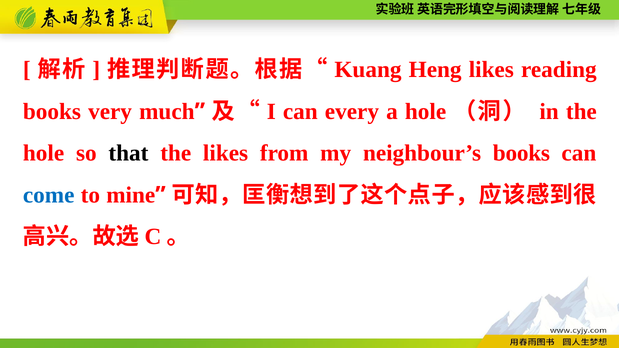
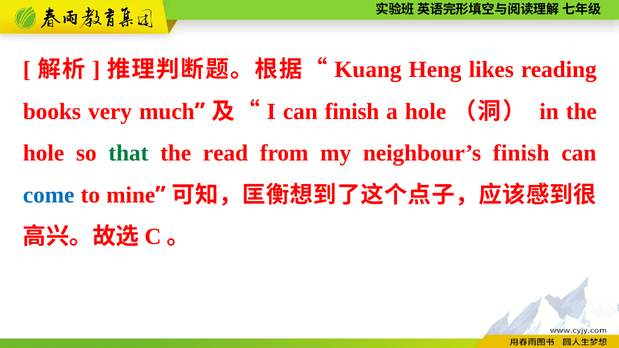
can every: every -> finish
that colour: black -> green
the likes: likes -> read
neighbour’s books: books -> finish
